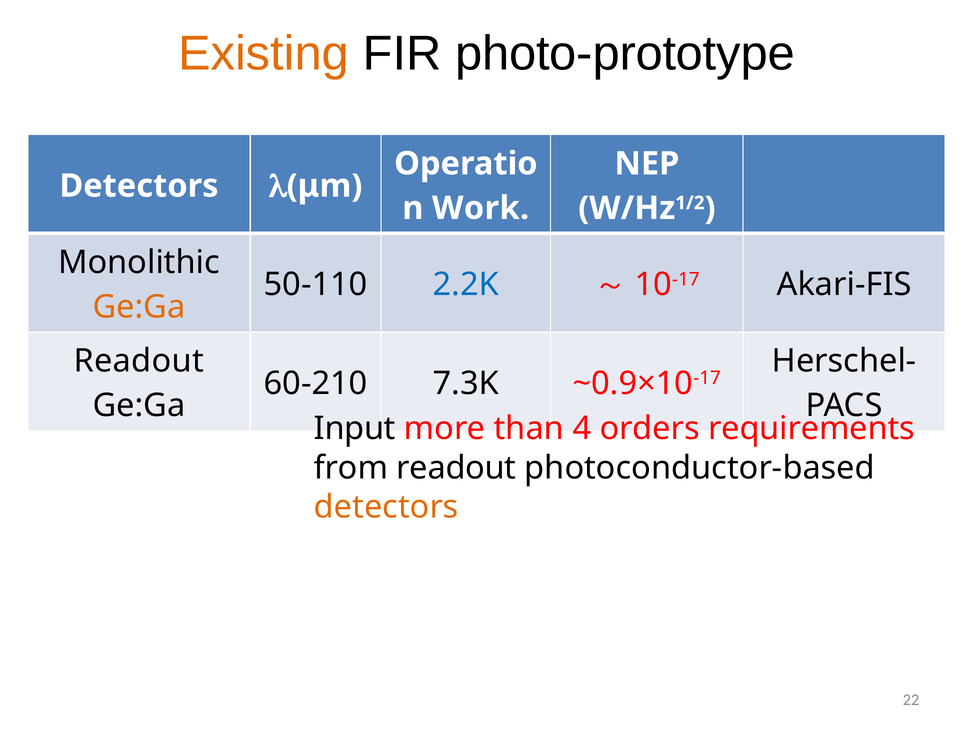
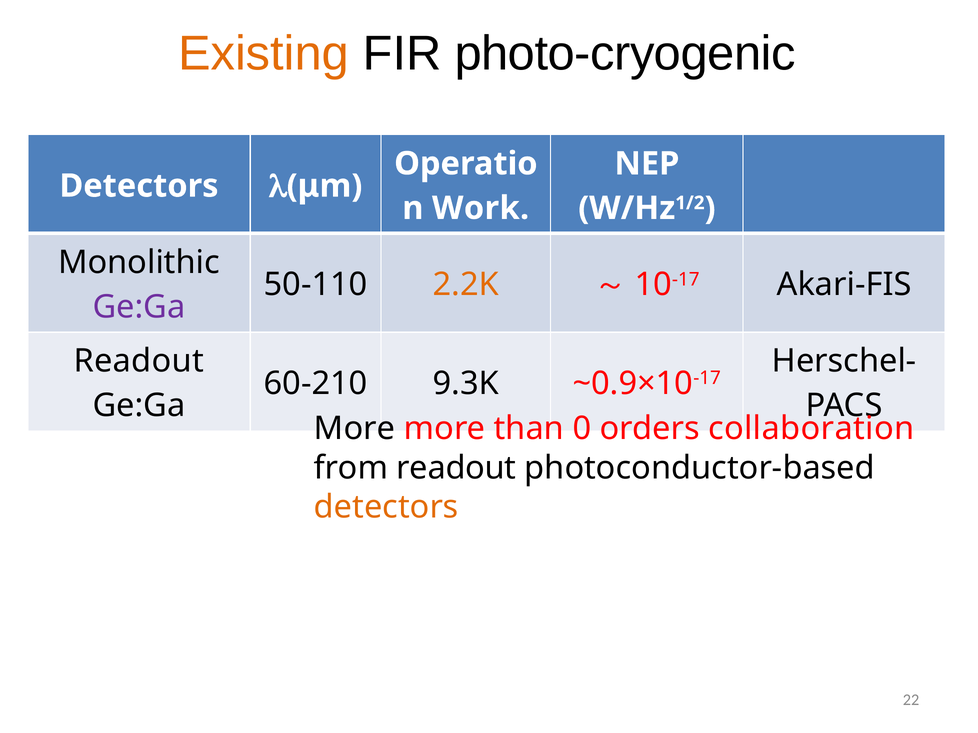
photo-prototype: photo-prototype -> photo-cryogenic
2.2K colour: blue -> orange
Ge:Ga at (139, 307) colour: orange -> purple
7.3K: 7.3K -> 9.3K
Input at (355, 429): Input -> More
4: 4 -> 0
requirements: requirements -> collaboration
